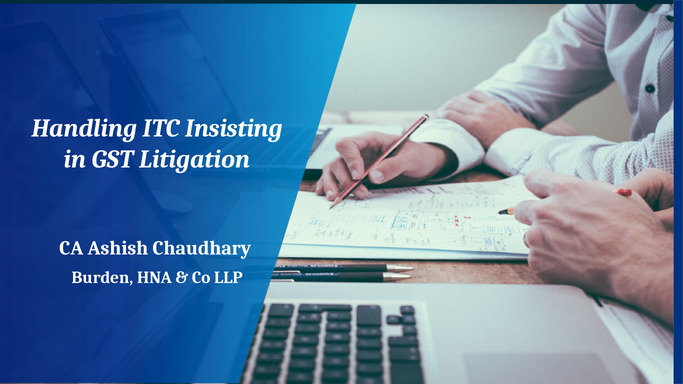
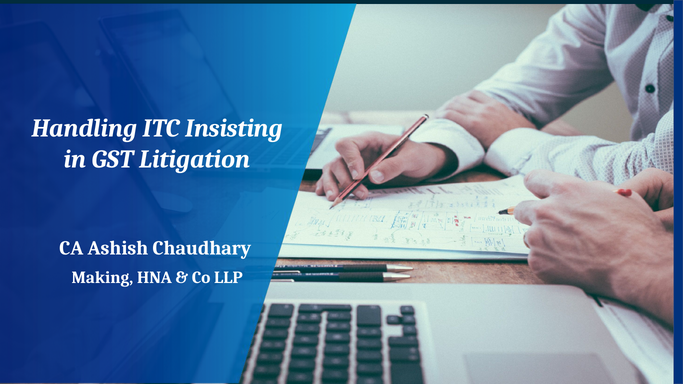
Burden: Burden -> Making
